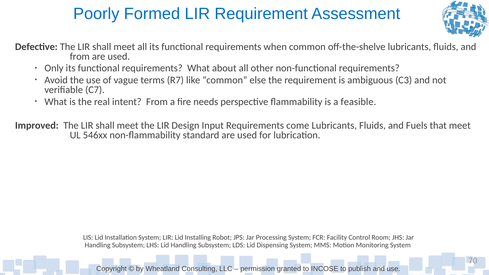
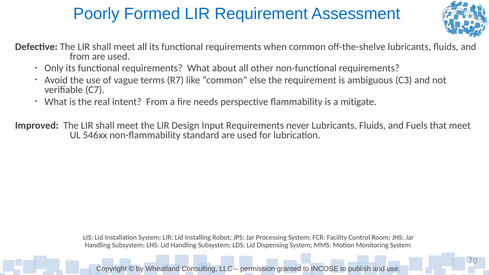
feasible: feasible -> mitigate
come: come -> never
